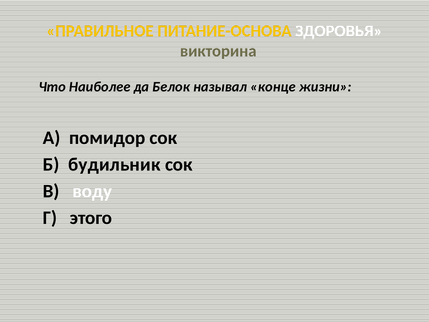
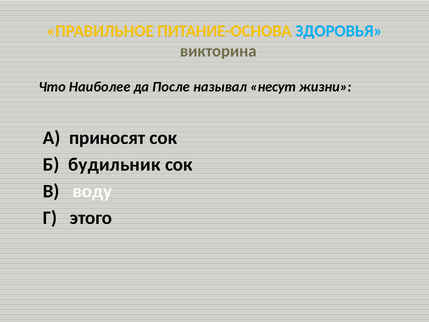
ЗДОРОВЬЯ colour: white -> light blue
Белок: Белок -> После
конце: конце -> несут
помидор: помидор -> приносят
